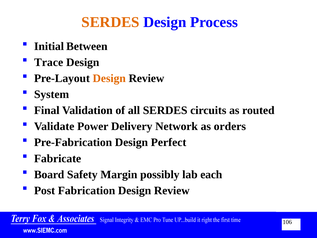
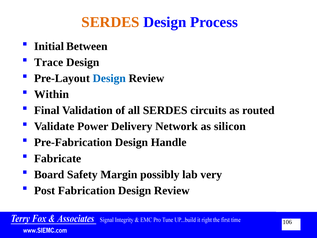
Design at (109, 78) colour: orange -> blue
System: System -> Within
orders: orders -> silicon
Perfect: Perfect -> Handle
each: each -> very
